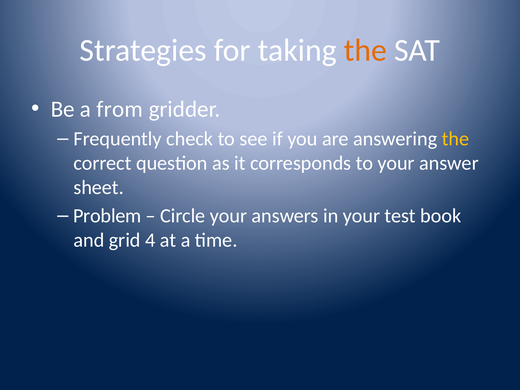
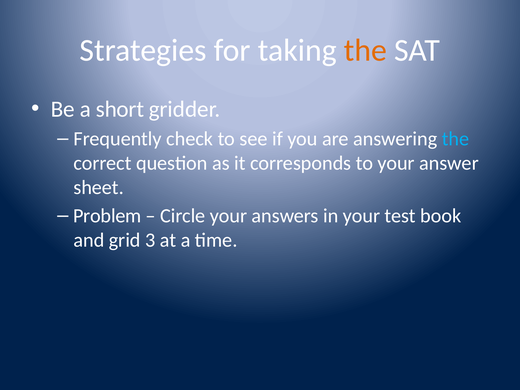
from: from -> short
the at (456, 139) colour: yellow -> light blue
4: 4 -> 3
